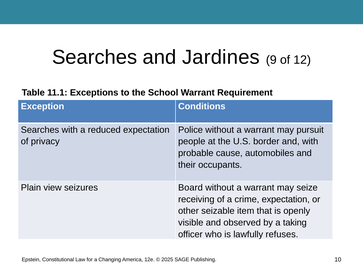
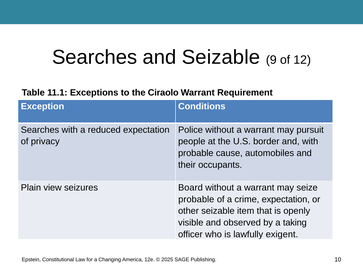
and Jardines: Jardines -> Seizable
School: School -> Ciraolo
receiving at (196, 199): receiving -> probable
refuses: refuses -> exigent
